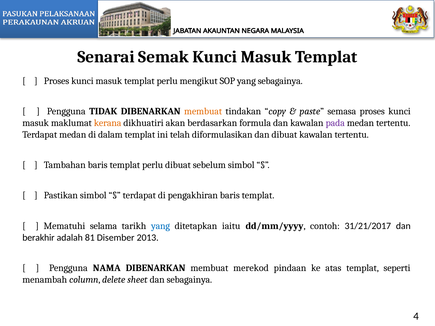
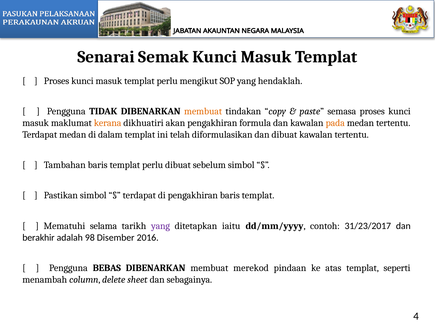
yang sebagainya: sebagainya -> hendaklah
akan berdasarkan: berdasarkan -> pengakhiran
pada colour: purple -> orange
yang at (161, 226) colour: blue -> purple
31/21/2017: 31/21/2017 -> 31/23/2017
81: 81 -> 98
2013: 2013 -> 2016
NAMA: NAMA -> BEBAS
